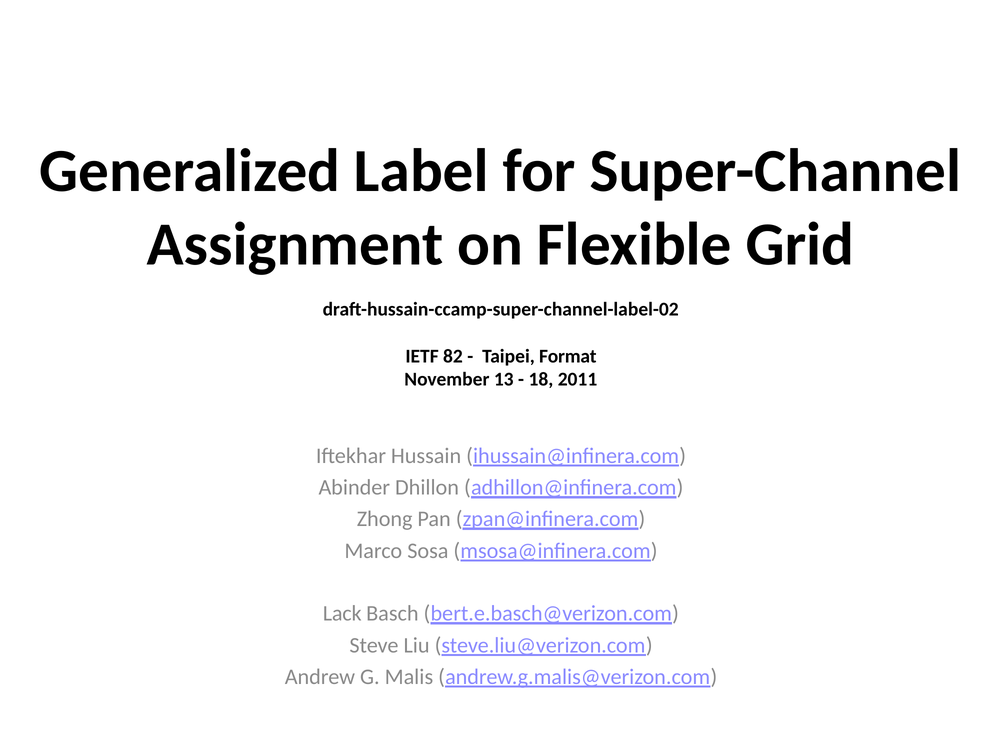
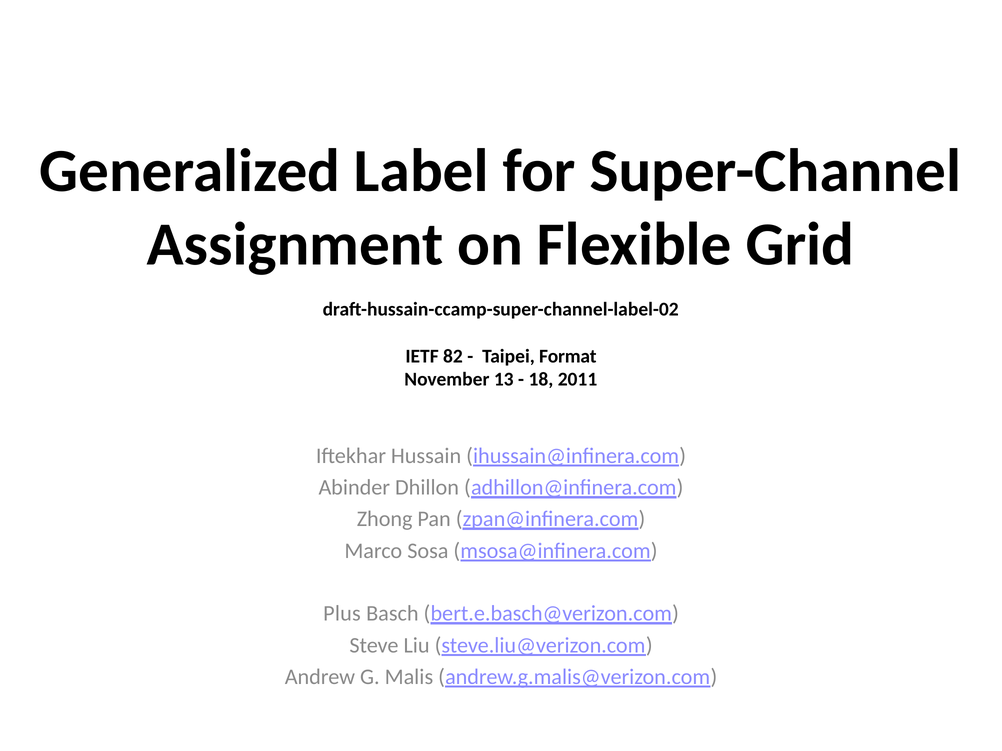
Lack: Lack -> Plus
